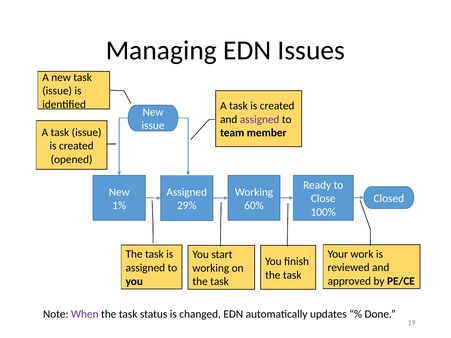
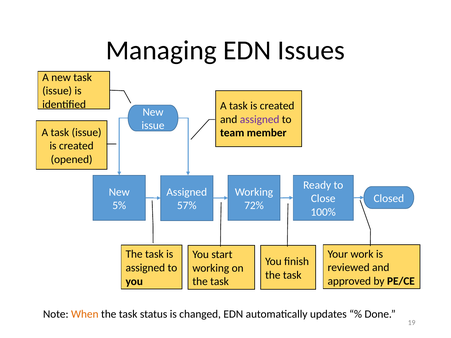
1%: 1% -> 5%
60%: 60% -> 72%
29%: 29% -> 57%
When colour: purple -> orange
